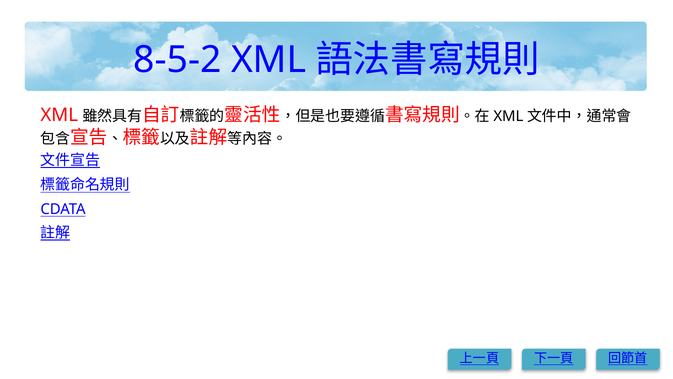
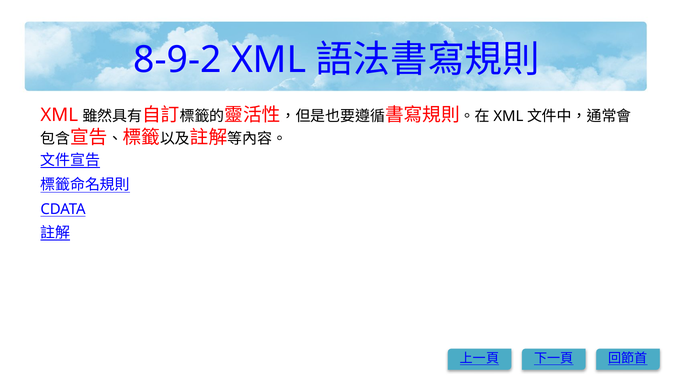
8-5-2: 8-5-2 -> 8-9-2
